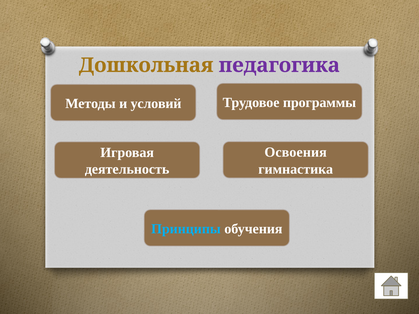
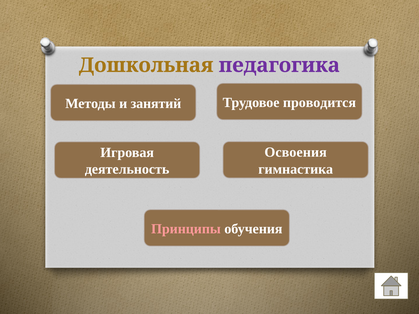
программы: программы -> проводится
условий: условий -> занятий
Принципы colour: light blue -> pink
